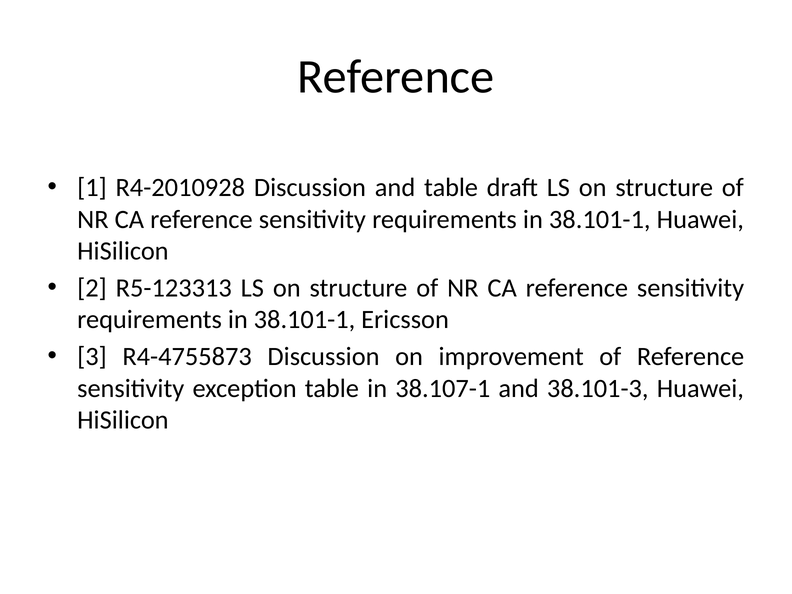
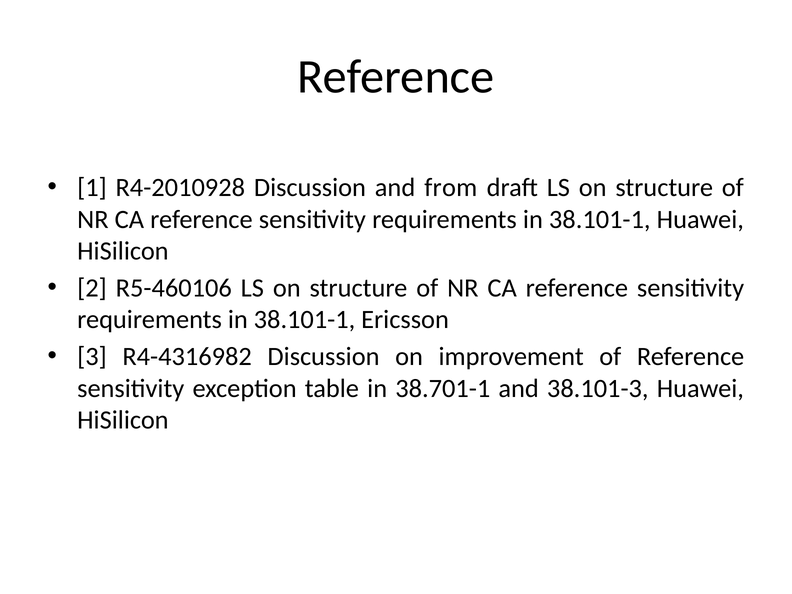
and table: table -> from
R5-123313: R5-123313 -> R5-460106
R4-4755873: R4-4755873 -> R4-4316982
38.107-1: 38.107-1 -> 38.701-1
